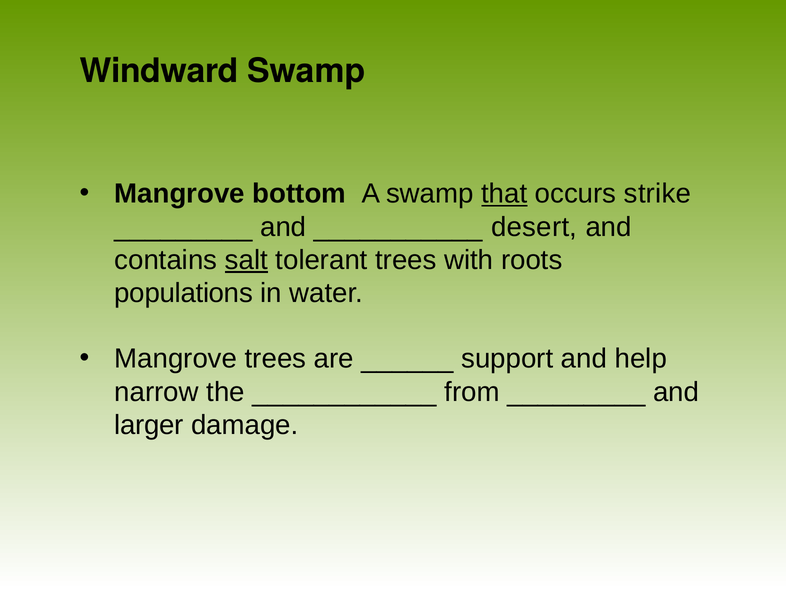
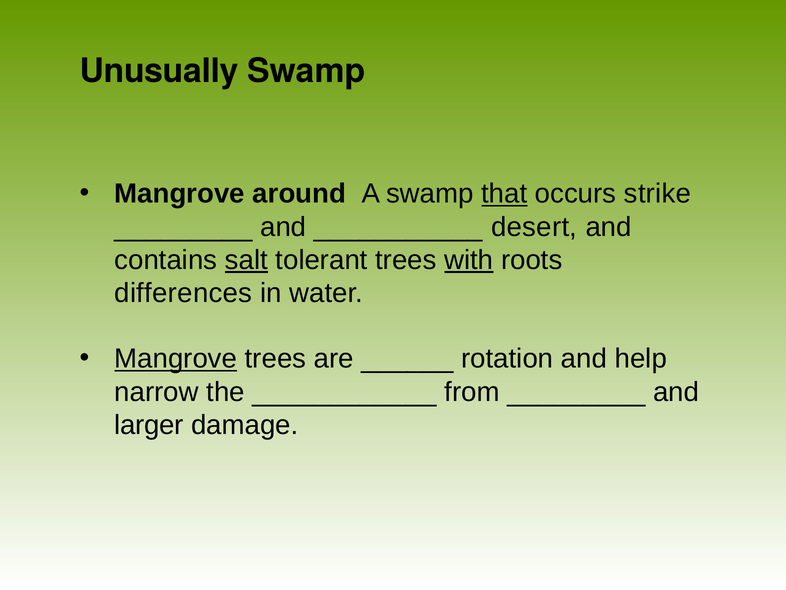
Windward: Windward -> Unusually
bottom: bottom -> around
with underline: none -> present
populations: populations -> differences
Mangrove at (176, 358) underline: none -> present
support: support -> rotation
